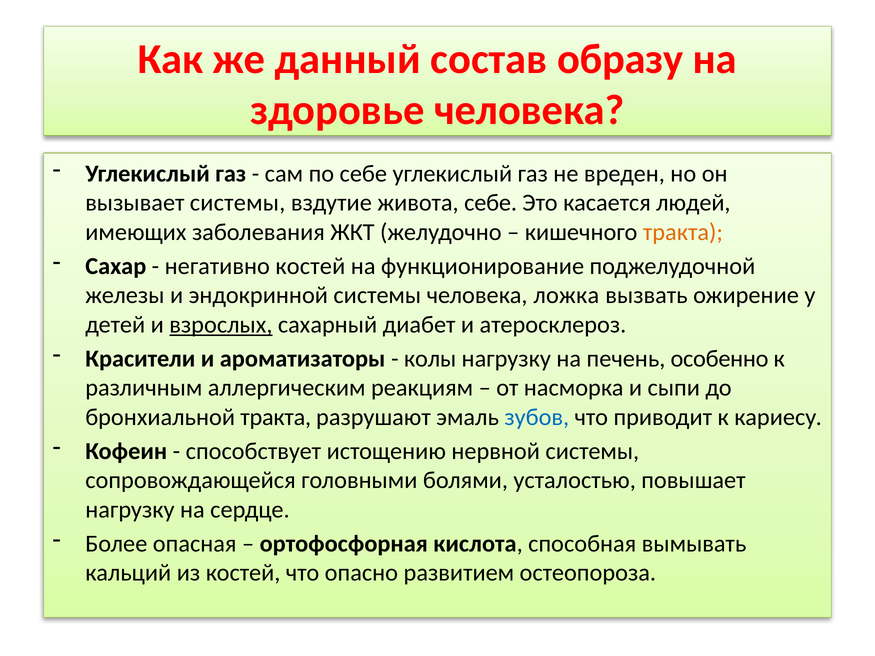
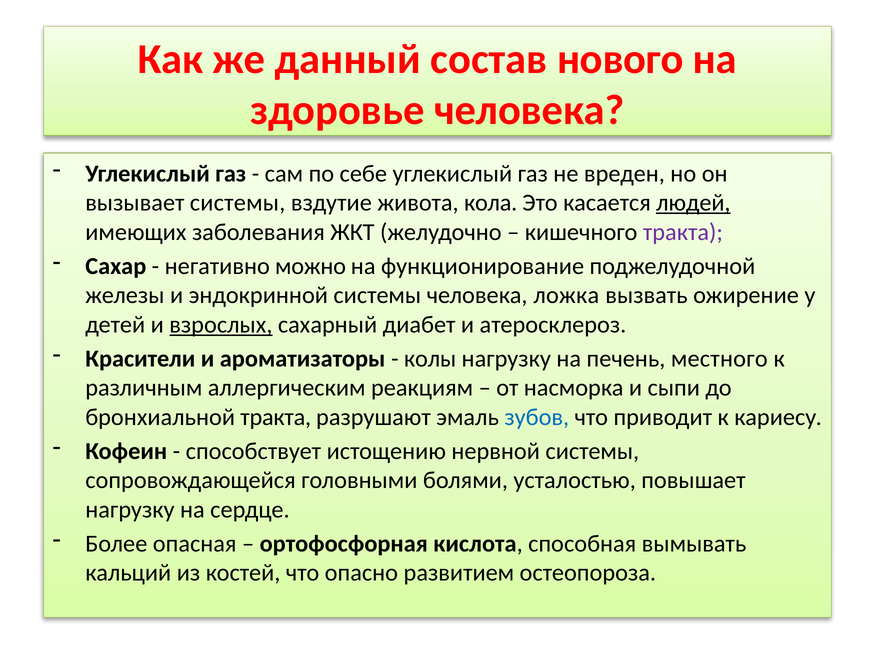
образу: образу -> нового
живота себе: себе -> кола
людей underline: none -> present
тракта at (683, 232) colour: orange -> purple
негативно костей: костей -> можно
особенно: особенно -> местного
